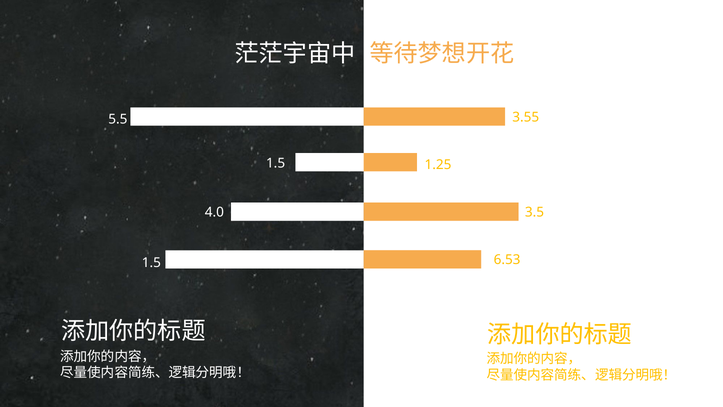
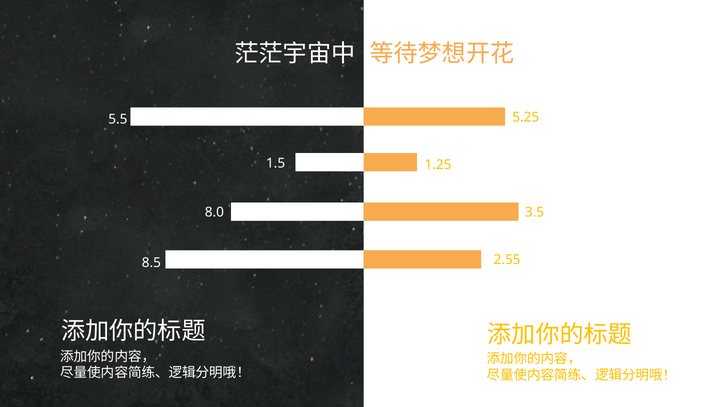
3.55: 3.55 -> 5.25
4.0: 4.0 -> 8.0
6.53: 6.53 -> 2.55
1.5 at (151, 263): 1.5 -> 8.5
